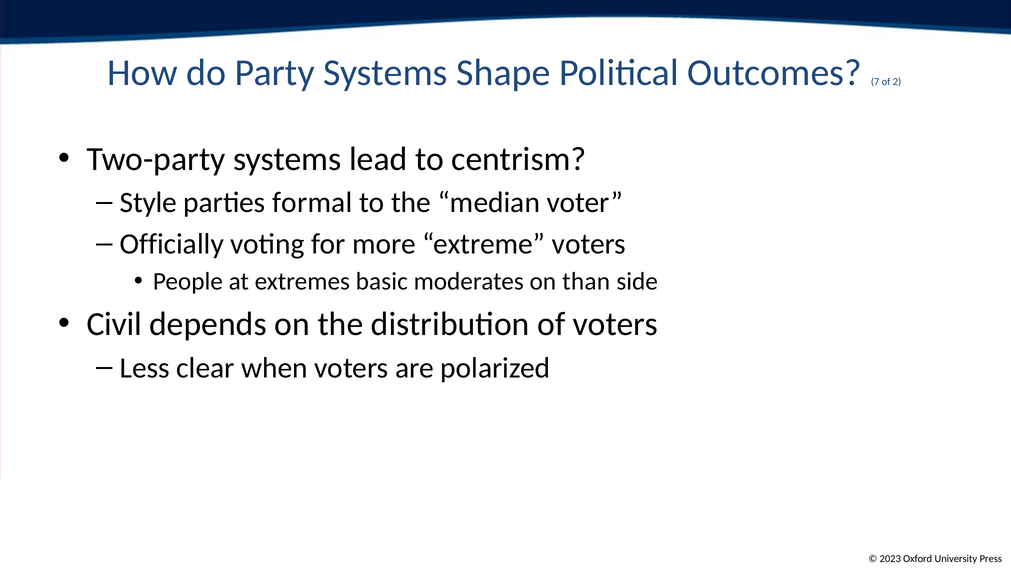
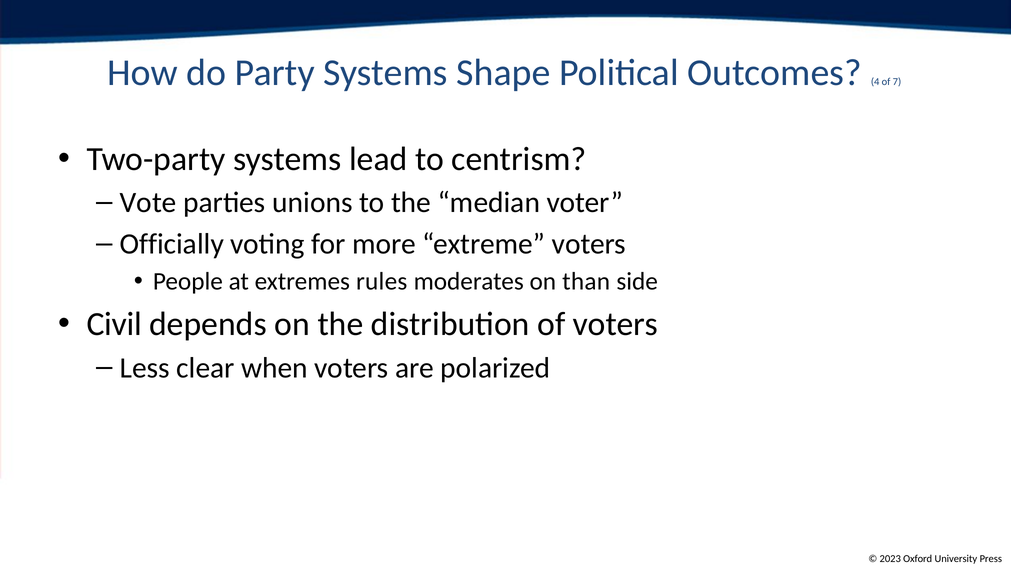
7: 7 -> 4
2: 2 -> 7
Style: Style -> Vote
formal: formal -> unions
basic: basic -> rules
